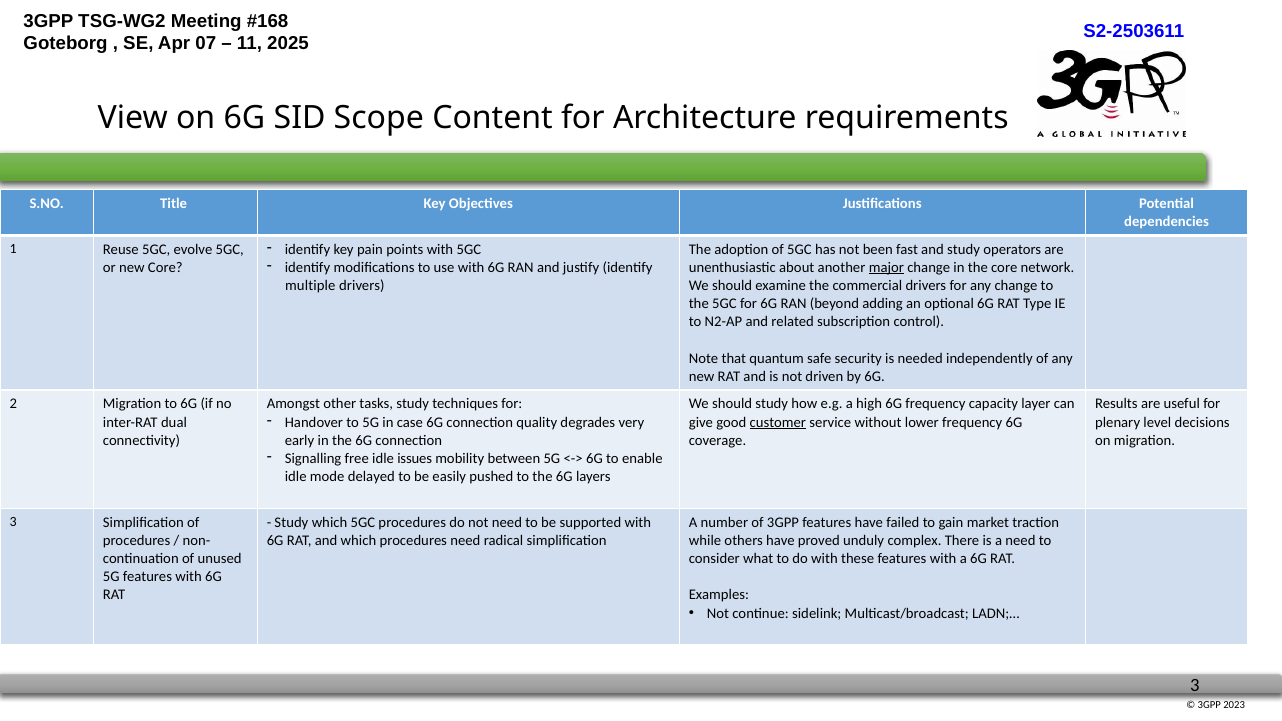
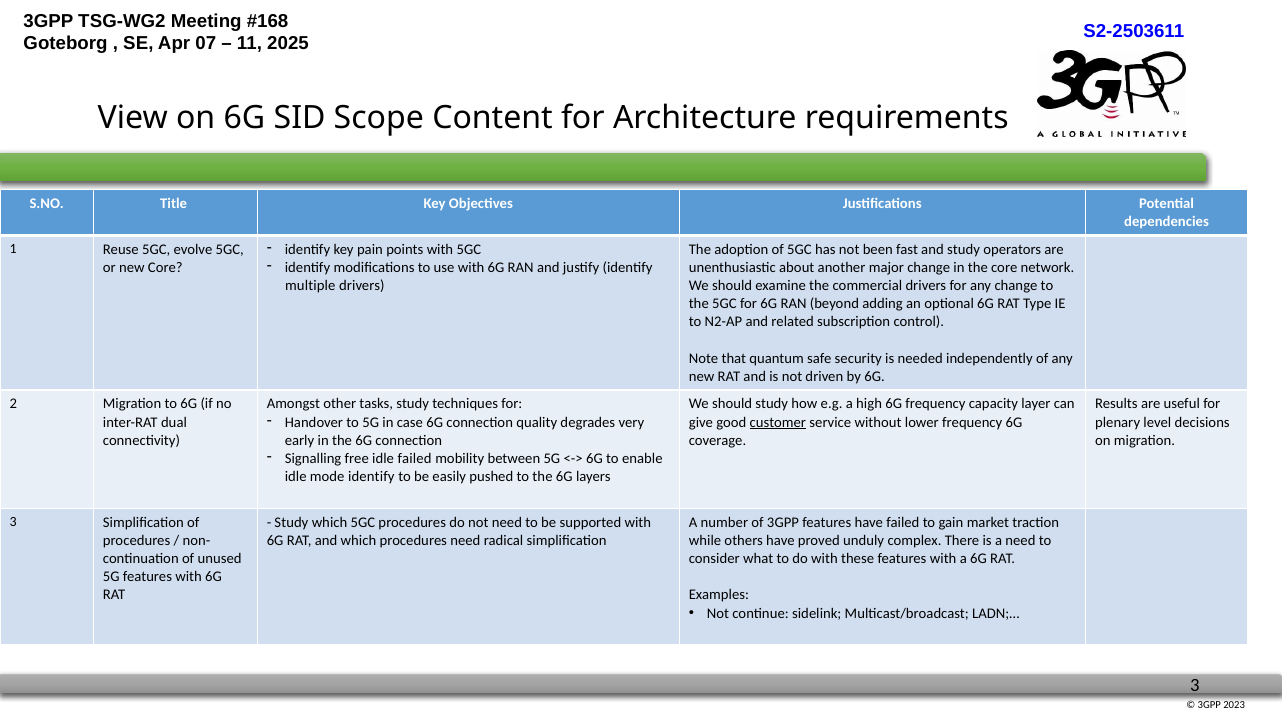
major underline: present -> none
idle issues: issues -> failed
mode delayed: delayed -> identify
